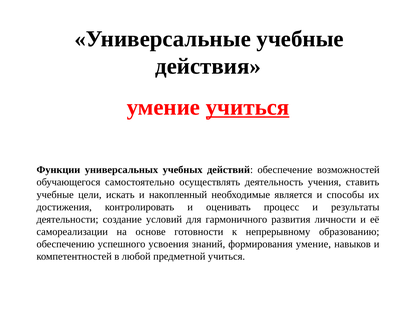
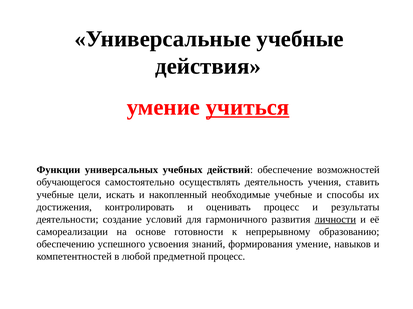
необходимые является: является -> учебные
личности underline: none -> present
предметной учиться: учиться -> процесс
